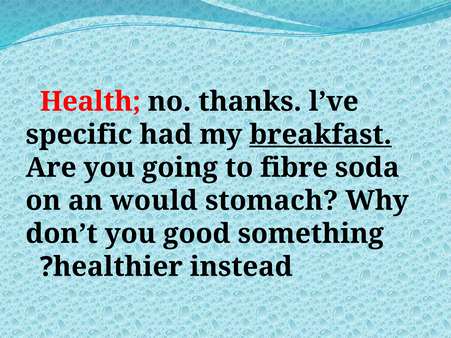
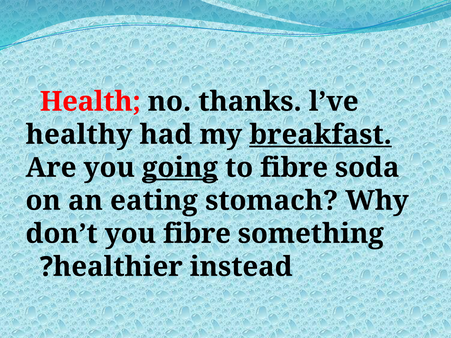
specific: specific -> healthy
going underline: none -> present
would: would -> eating
you good: good -> fibre
